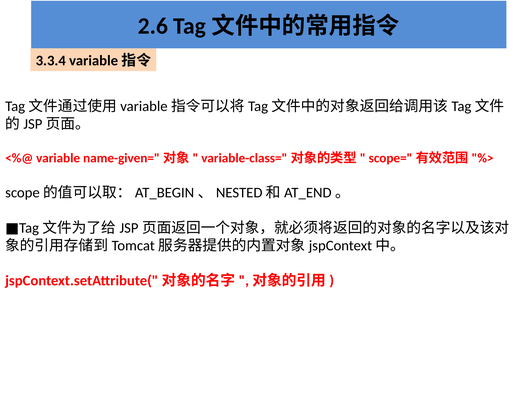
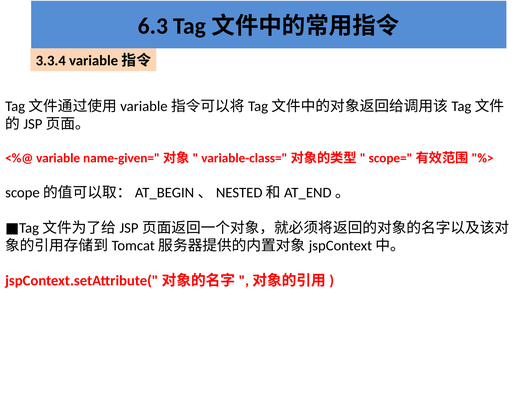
2.6: 2.6 -> 6.3
